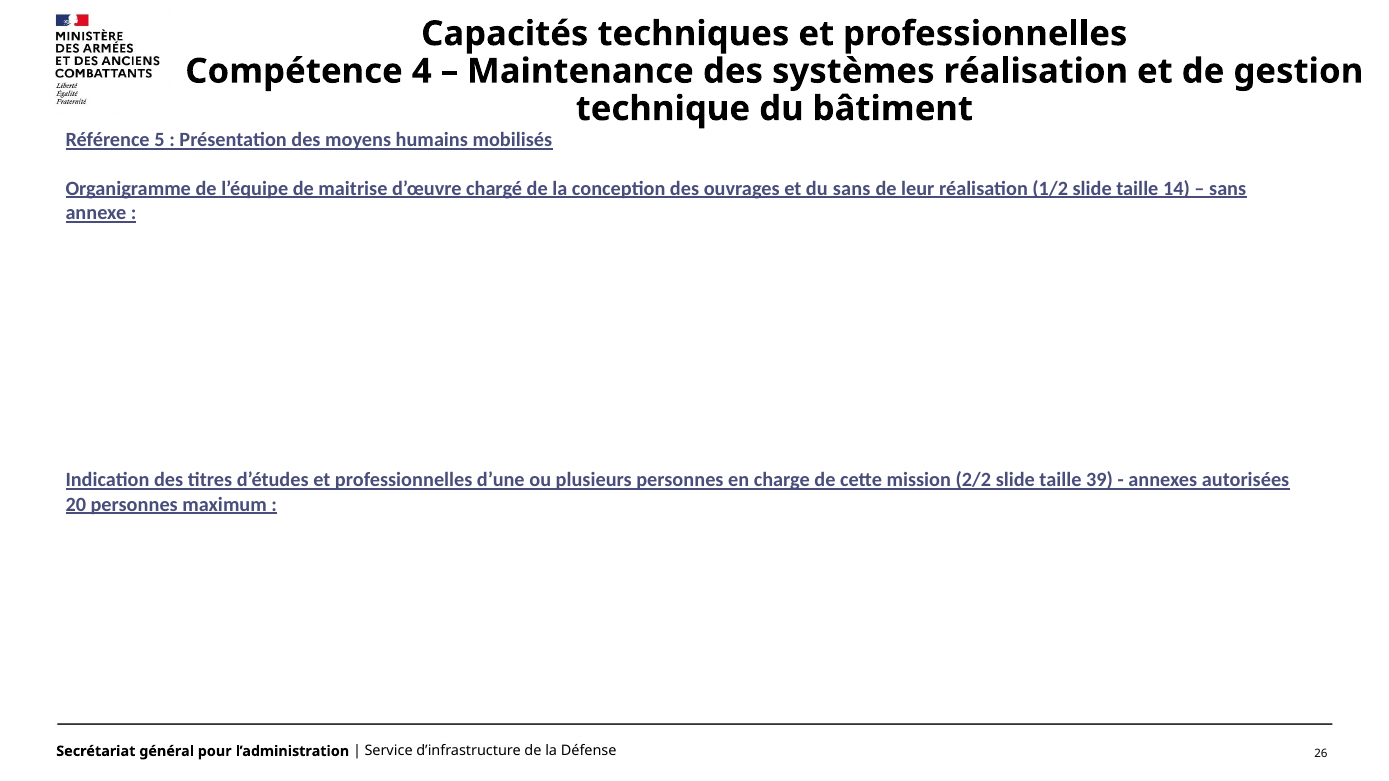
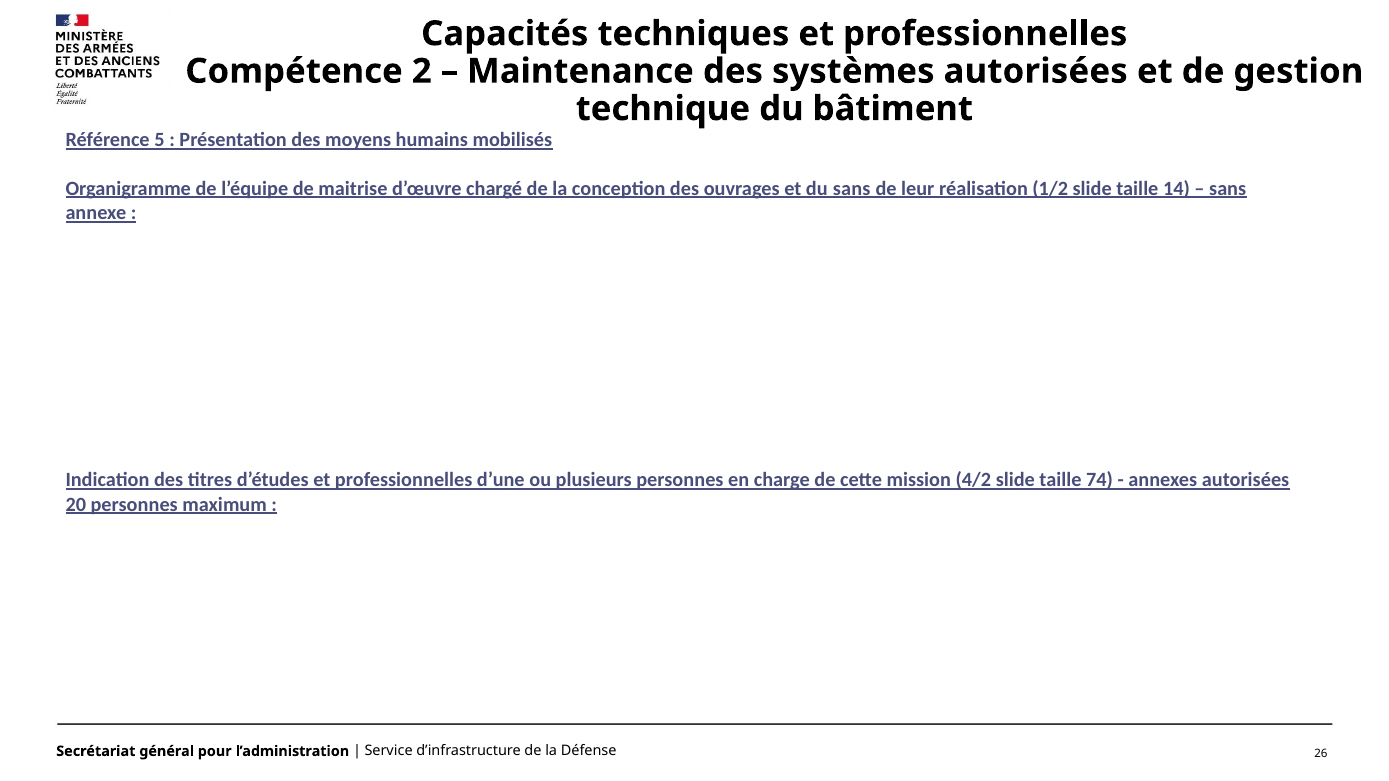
4: 4 -> 2
systèmes réalisation: réalisation -> autorisées
2/2: 2/2 -> 4/2
39: 39 -> 74
